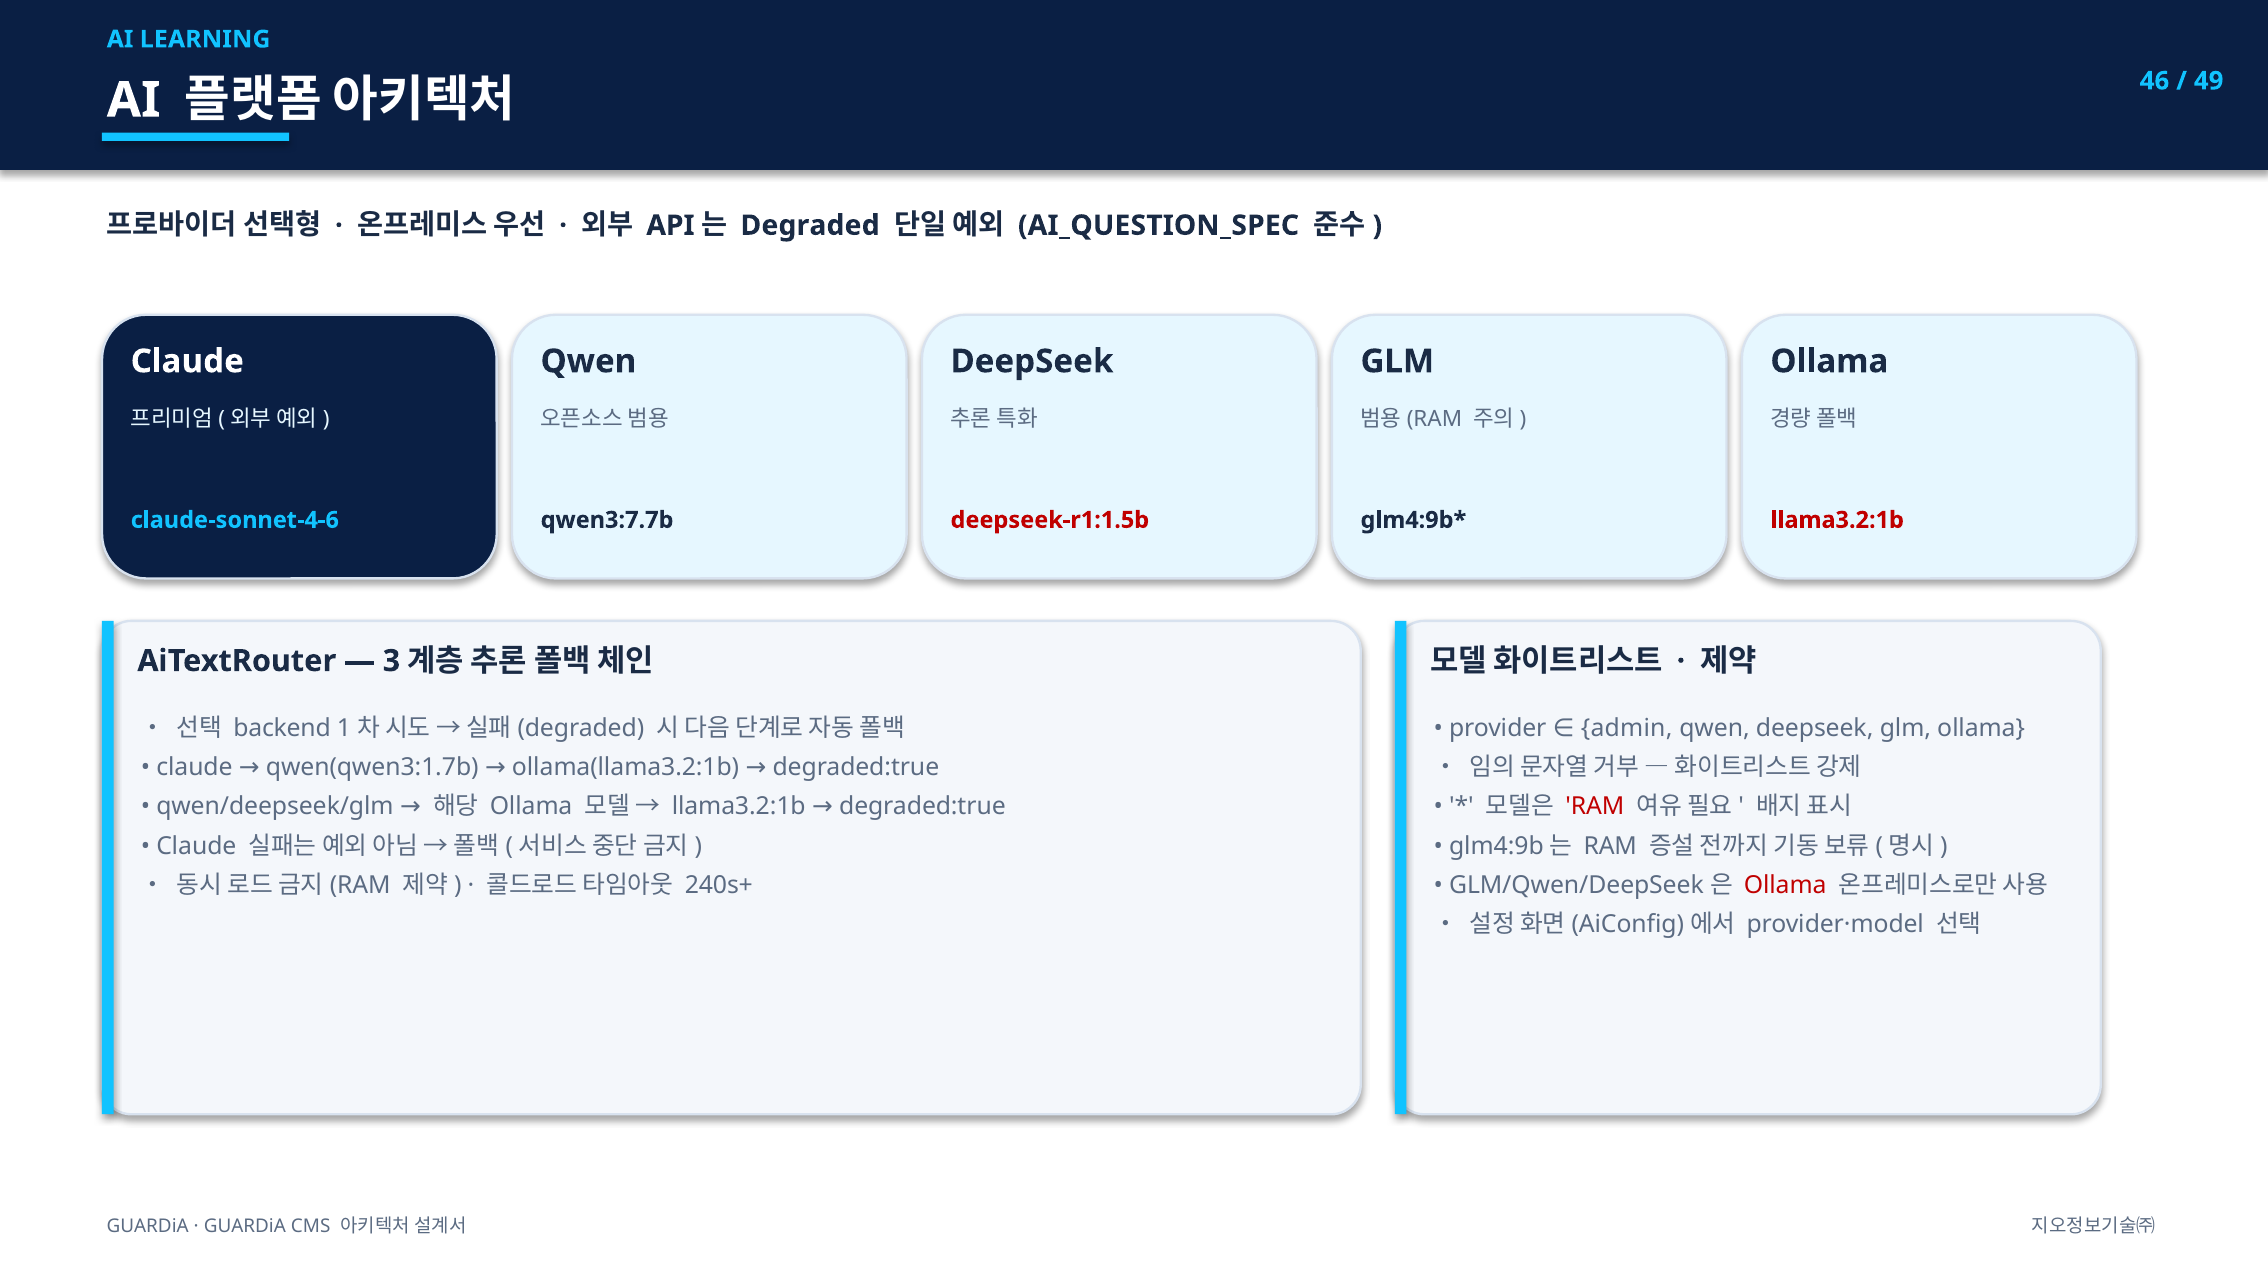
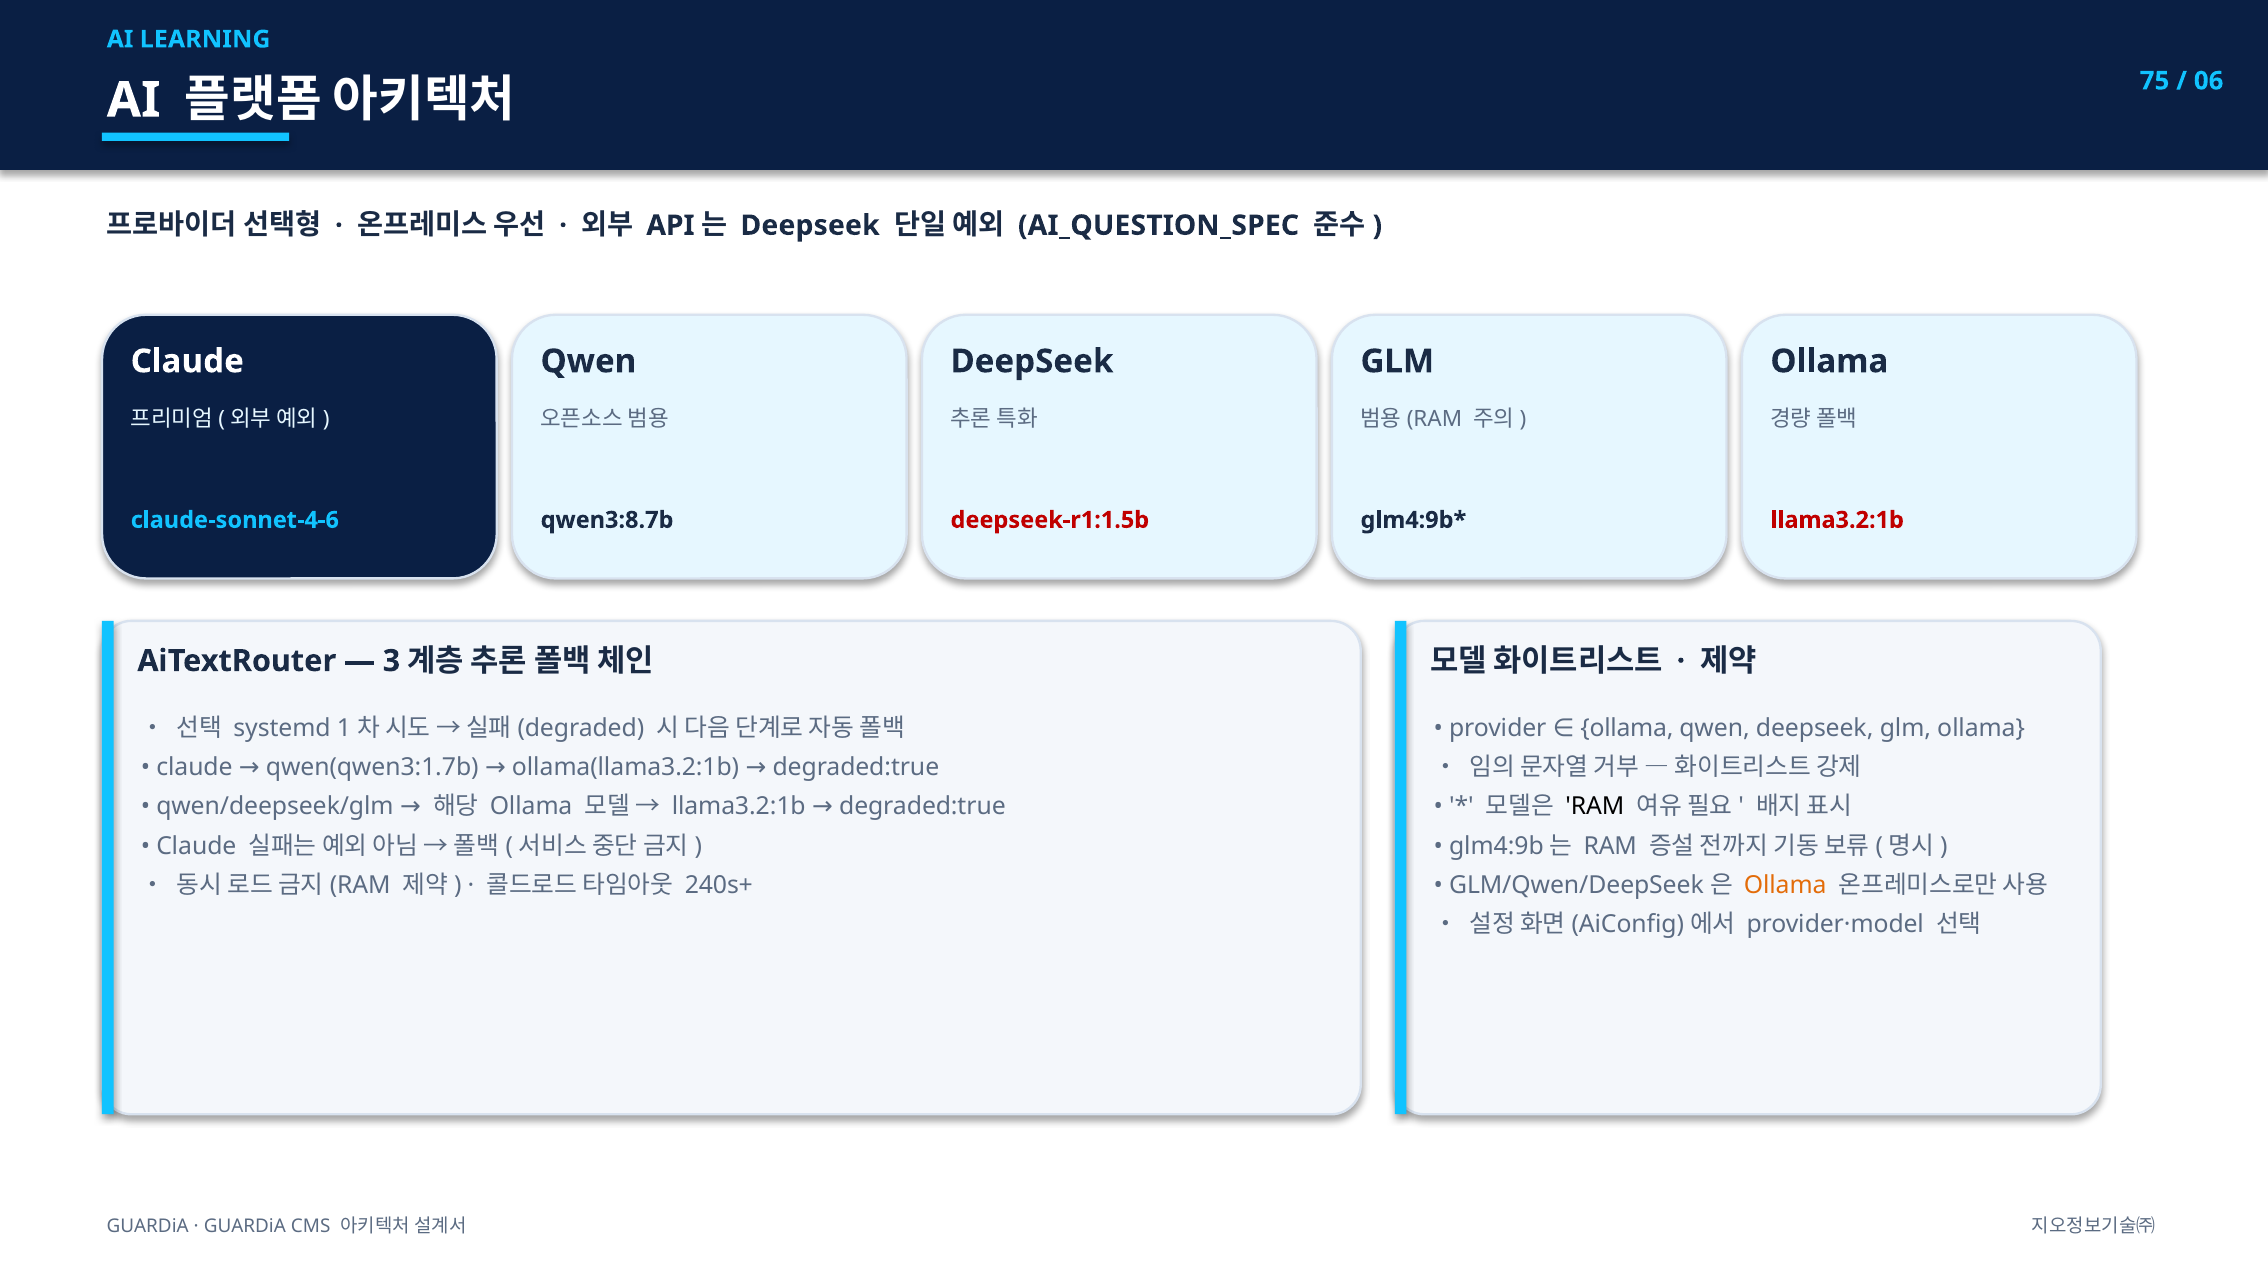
46: 46 -> 75
49: 49 -> 06
Degraded at (810, 225): Degraded -> Deepseek
qwen3:7.7b: qwen3:7.7b -> qwen3:8.7b
backend: backend -> systemd
provider admin: admin -> ollama
RAM at (1595, 807) colour: red -> black
Ollama at (1785, 885) colour: red -> orange
